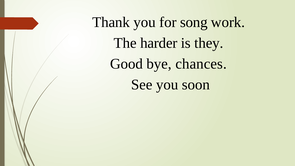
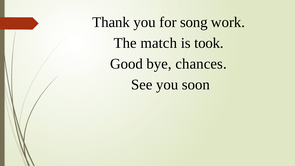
harder: harder -> match
they: they -> took
